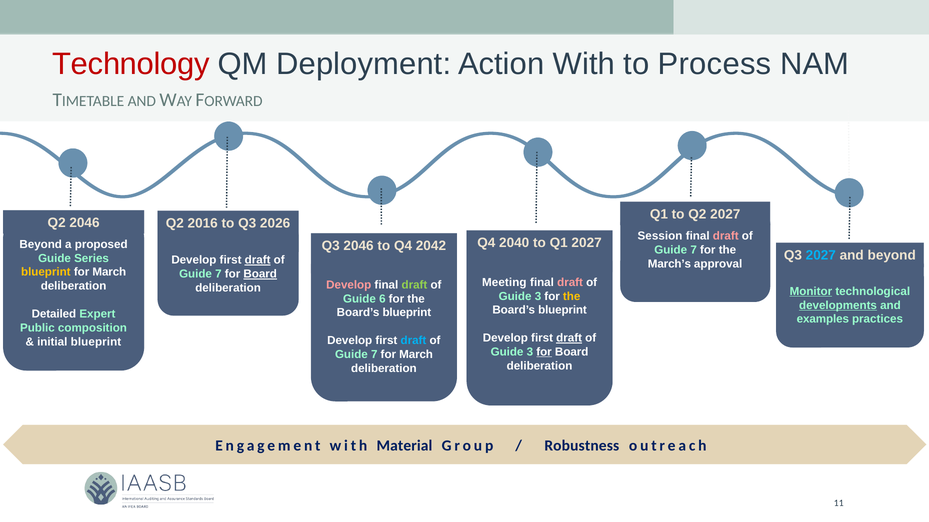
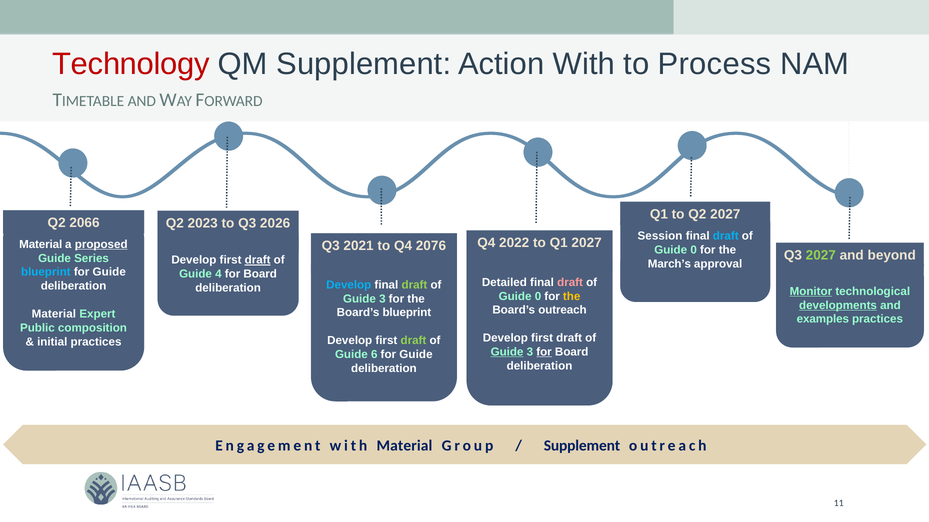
QM Deployment: Deployment -> Supplement
Q2 2046: 2046 -> 2066
2016: 2016 -> 2023
draft at (726, 236) colour: pink -> light blue
2040: 2040 -> 2022
Beyond at (41, 245): Beyond -> Material
proposed underline: none -> present
Q3 2046: 2046 -> 2021
2042: 2042 -> 2076
7 at (694, 250): 7 -> 0
2027 at (821, 255) colour: light blue -> light green
blueprint at (46, 272) colour: yellow -> light blue
March at (109, 272): March -> Guide
7 at (218, 274): 7 -> 4
Board at (260, 274) underline: present -> none
Meeting: Meeting -> Detailed
Develop at (349, 285) colour: pink -> light blue
3 at (538, 297): 3 -> 0
6 at (382, 299): 6 -> 3
blueprint at (562, 310): blueprint -> outreach
Detailed at (54, 314): Detailed -> Material
draft at (569, 338) underline: present -> none
draft at (413, 341) colour: light blue -> light green
initial blueprint: blueprint -> practices
Guide at (507, 352) underline: none -> present
7 at (374, 355): 7 -> 6
March at (416, 355): March -> Guide
Robustness at (582, 446): Robustness -> Supplement
